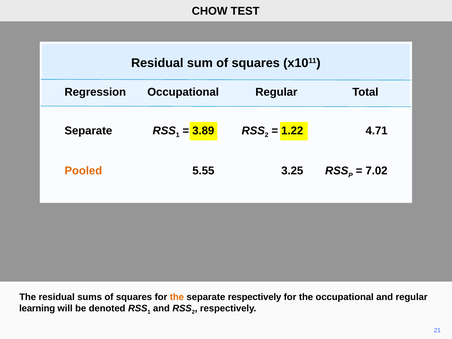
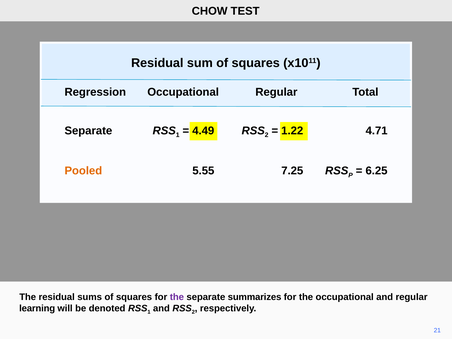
3.89: 3.89 -> 4.49
3.25: 3.25 -> 7.25
7.02: 7.02 -> 6.25
the at (177, 297) colour: orange -> purple
separate respectively: respectively -> summarizes
